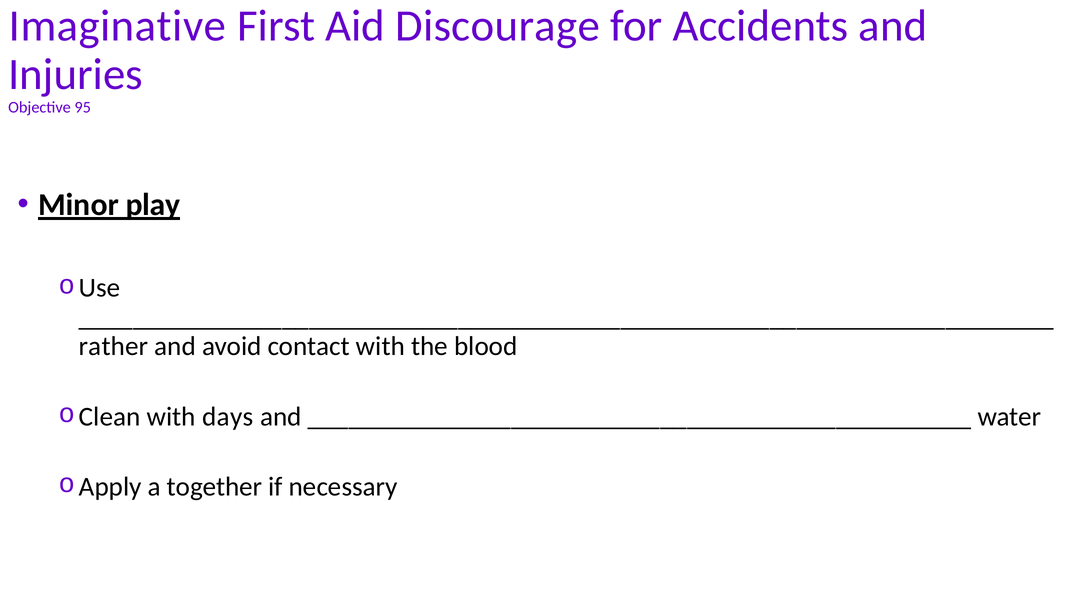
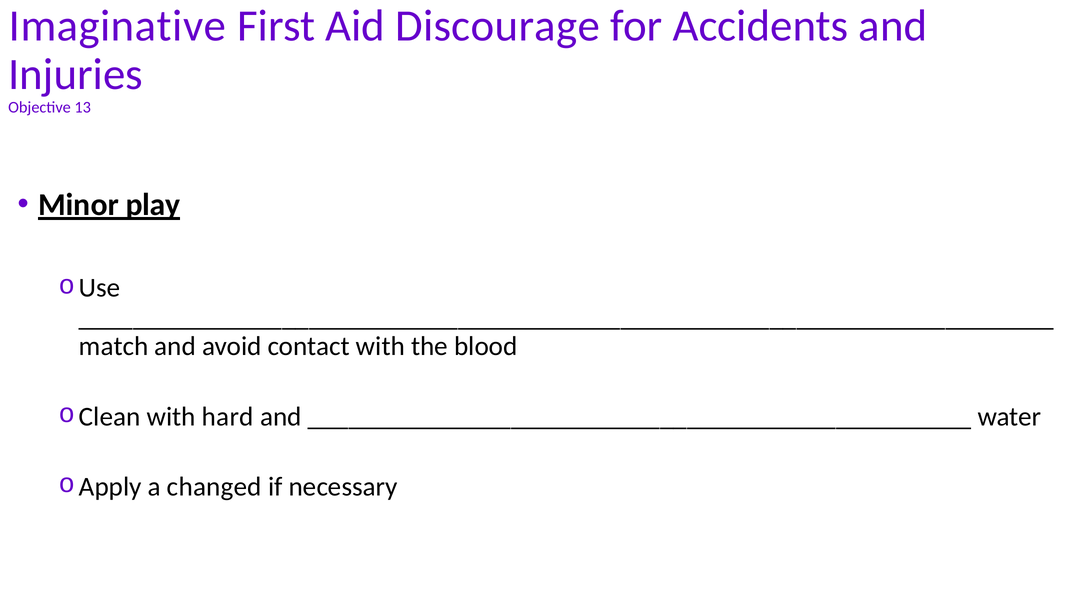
95: 95 -> 13
rather: rather -> match
days: days -> hard
together: together -> changed
